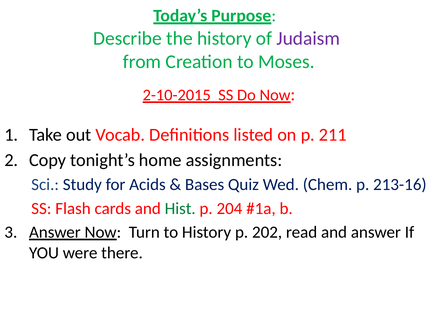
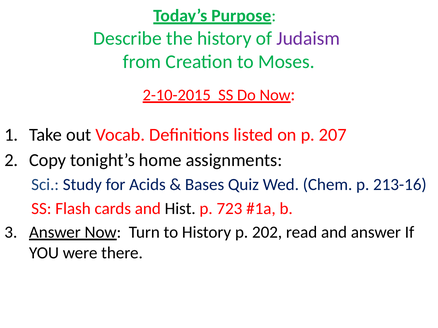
211: 211 -> 207
Hist colour: green -> black
204: 204 -> 723
